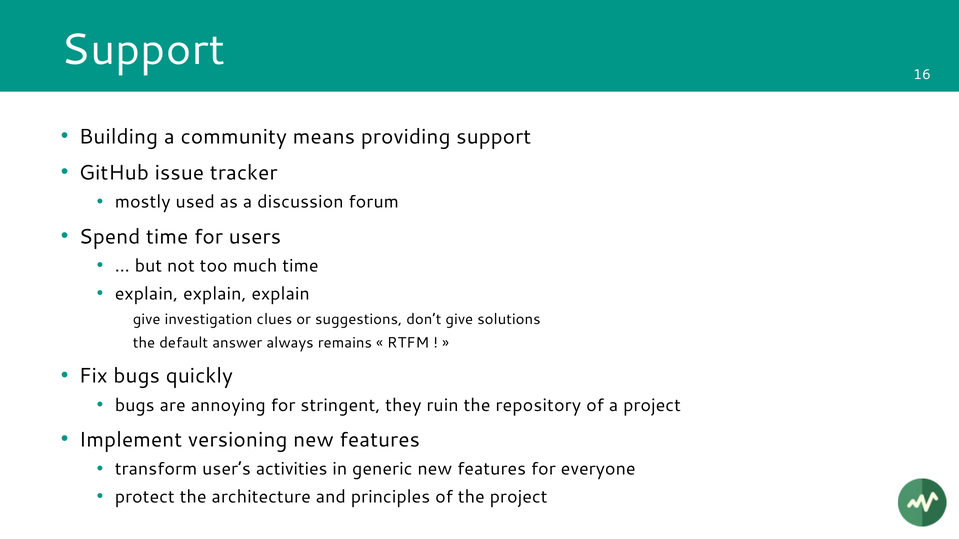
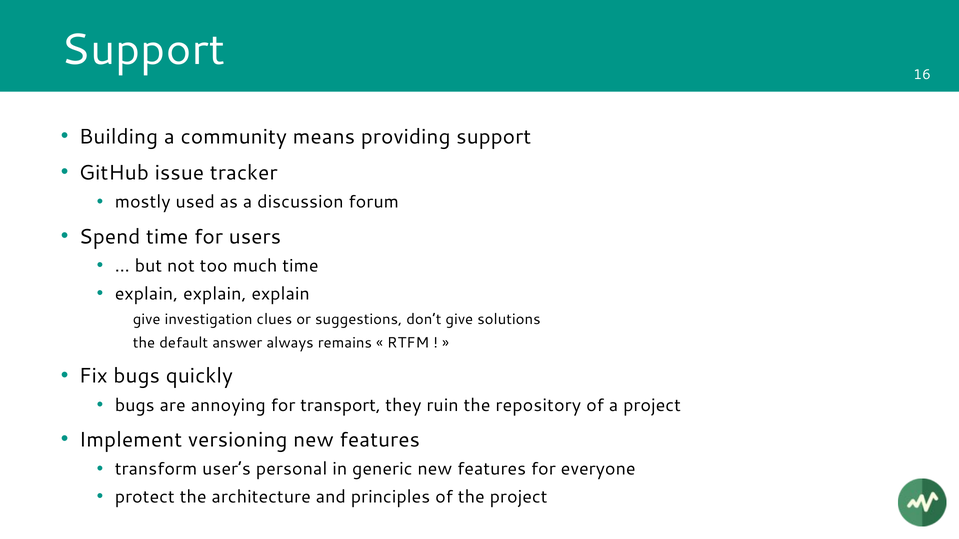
stringent: stringent -> transport
activities: activities -> personal
